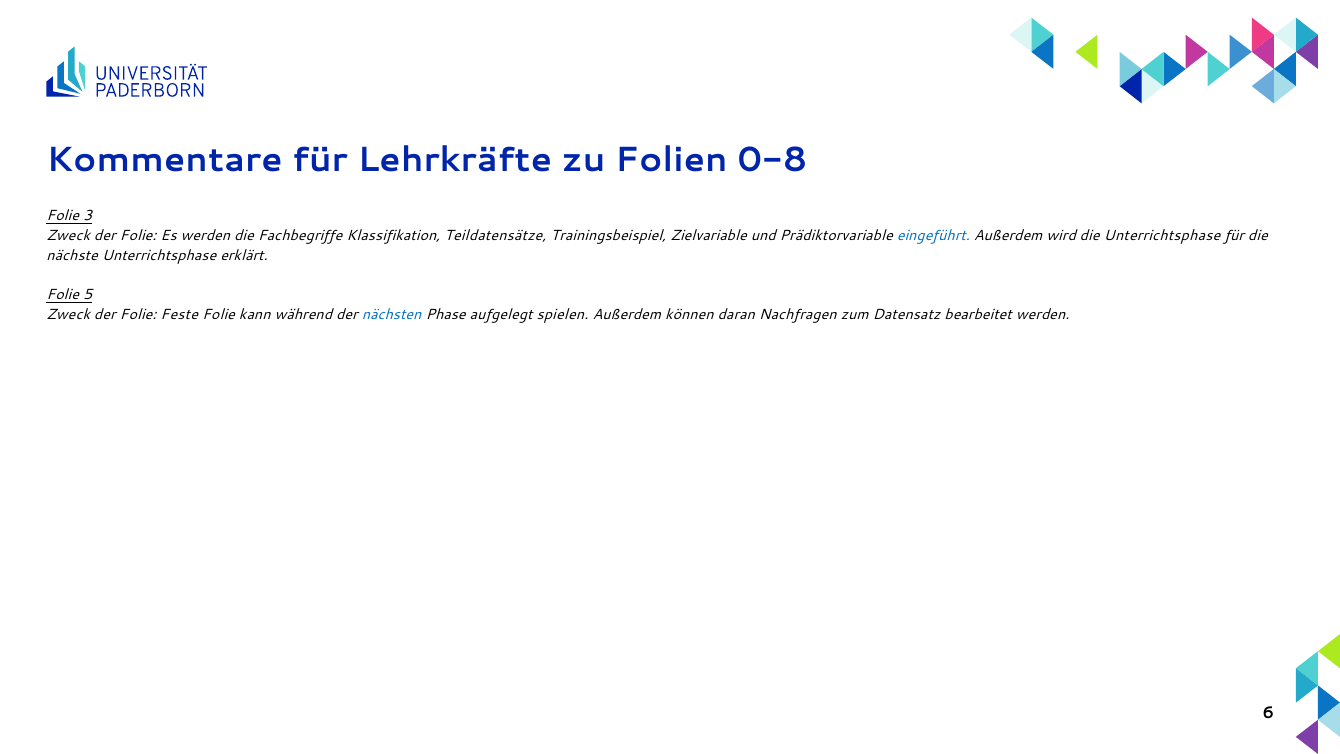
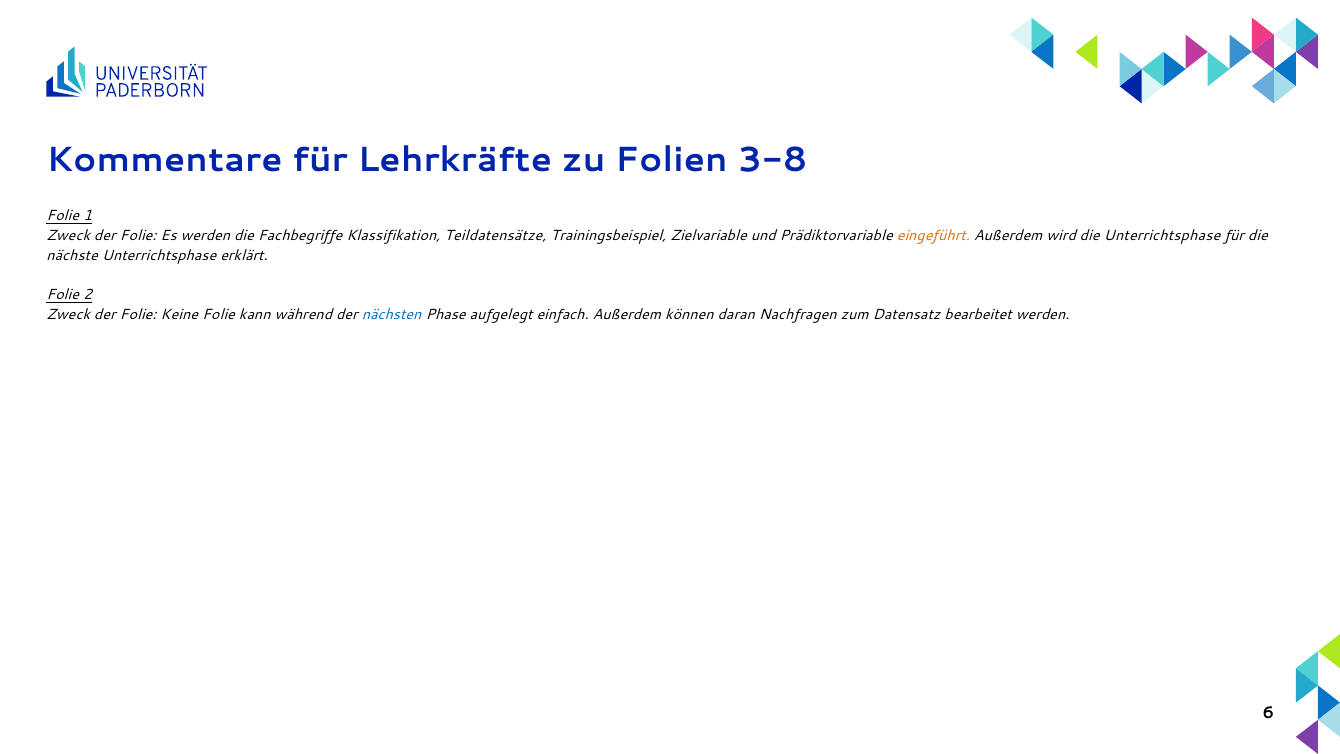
0-8: 0-8 -> 3-8
3: 3 -> 1
eingeführt colour: blue -> orange
5: 5 -> 2
Feste: Feste -> Keine
spielen: spielen -> einfach
